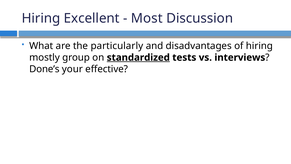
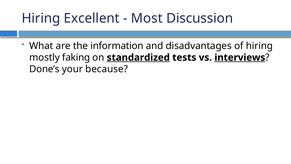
particularly: particularly -> information
group: group -> faking
interviews underline: none -> present
effective: effective -> because
